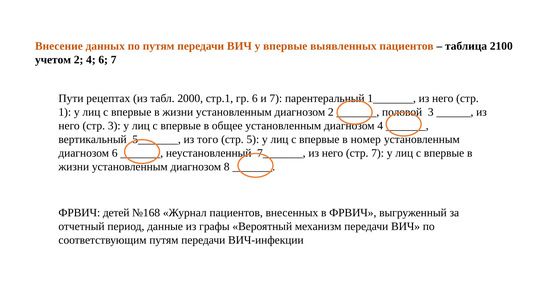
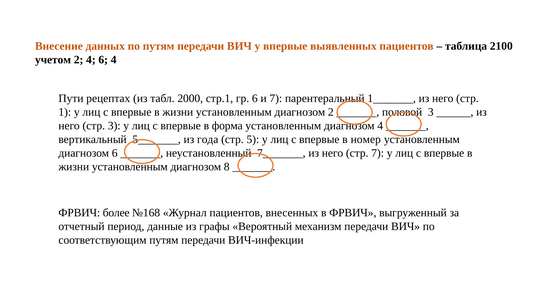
6 7: 7 -> 4
общее: общее -> форма
того: того -> года
детей: детей -> более
